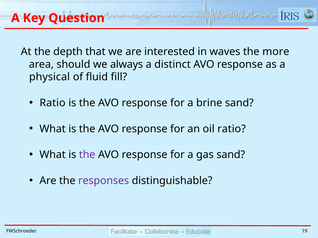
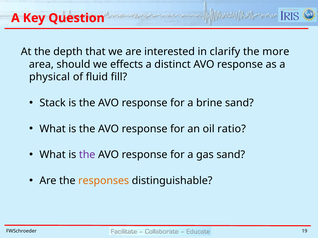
waves: waves -> clarify
always: always -> effects
Ratio at (53, 103): Ratio -> Stack
responses colour: purple -> orange
